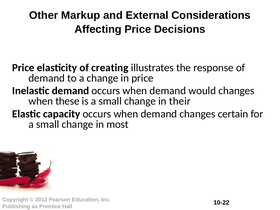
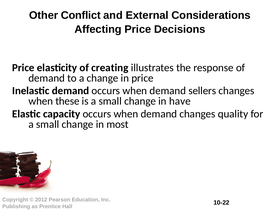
Markup: Markup -> Conflict
would: would -> sellers
their: their -> have
certain: certain -> quality
